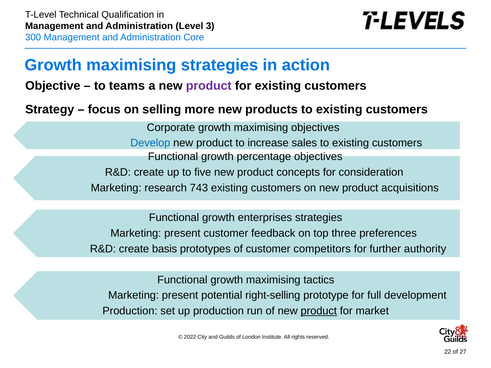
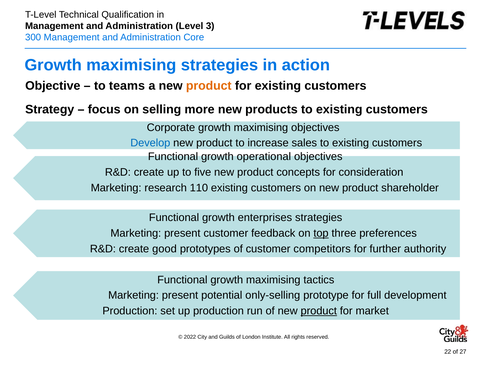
product at (209, 86) colour: purple -> orange
percentage: percentage -> operational
743: 743 -> 110
acquisitions: acquisitions -> shareholder
top underline: none -> present
basis: basis -> good
right-selling: right-selling -> only-selling
